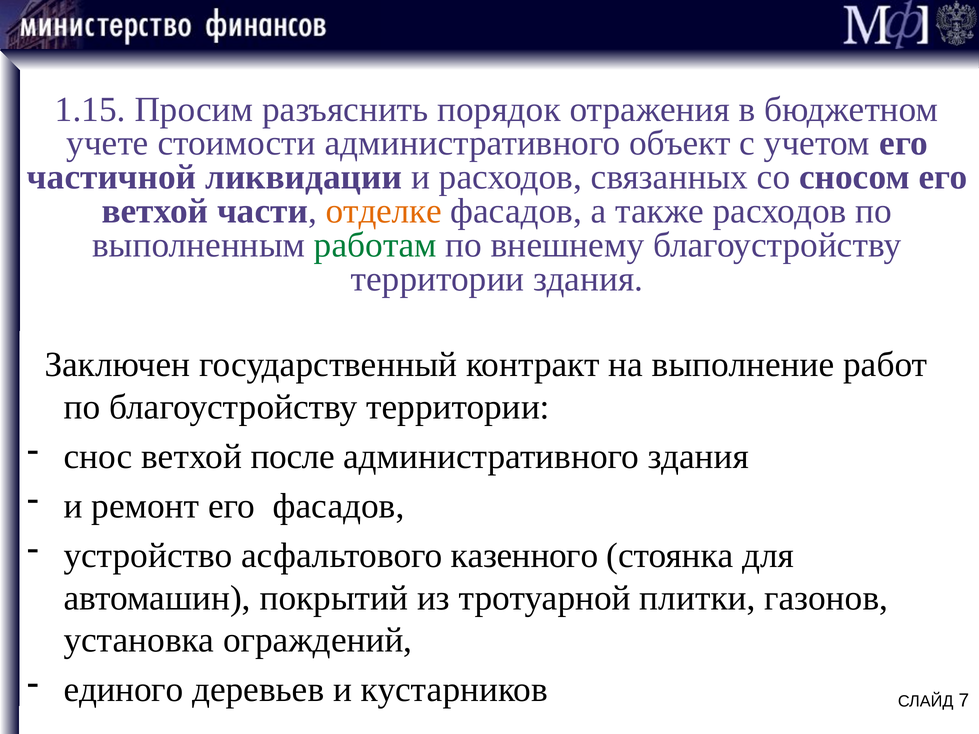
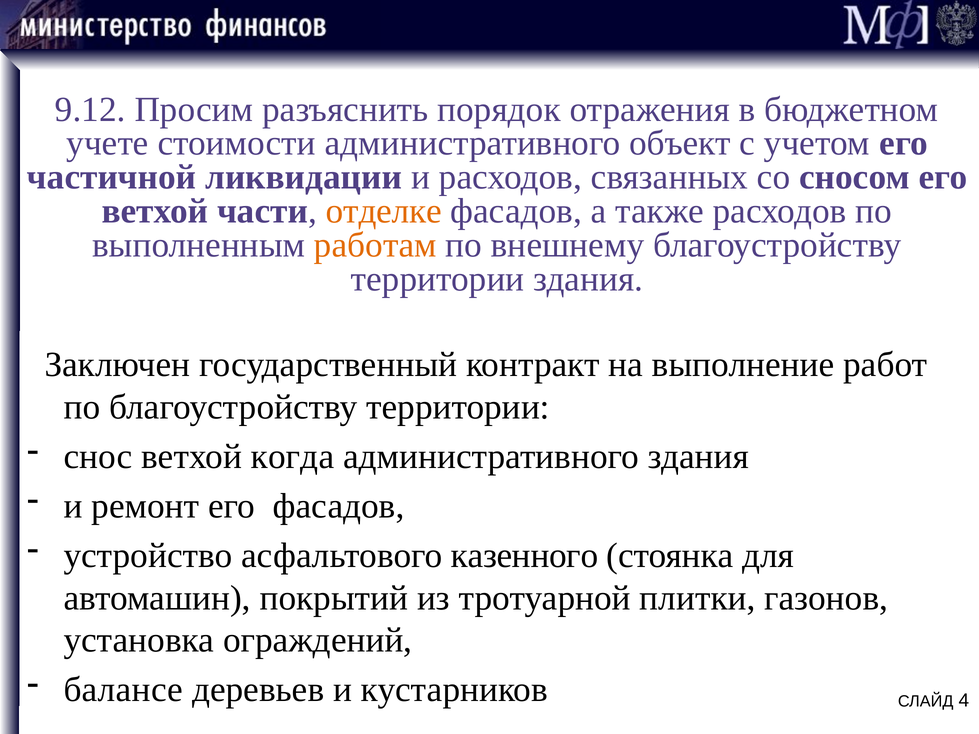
1.15: 1.15 -> 9.12
работам colour: green -> orange
после: после -> когда
единого: единого -> балансе
7: 7 -> 4
